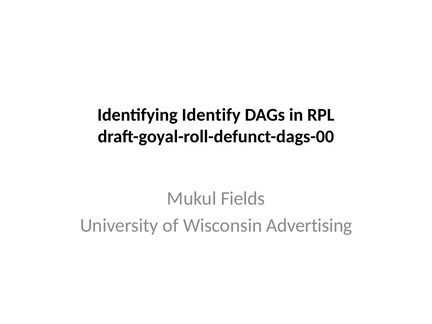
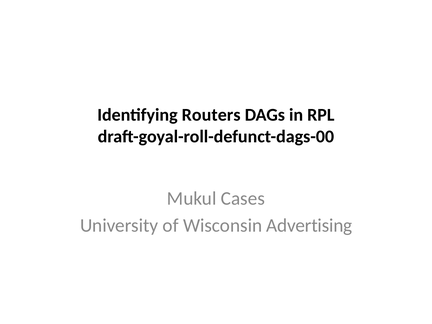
Identify: Identify -> Routers
Fields: Fields -> Cases
